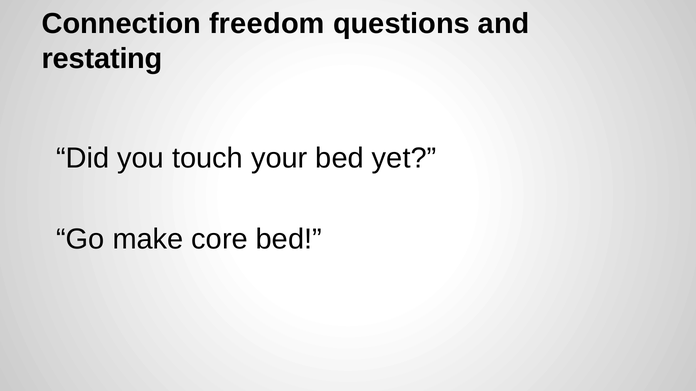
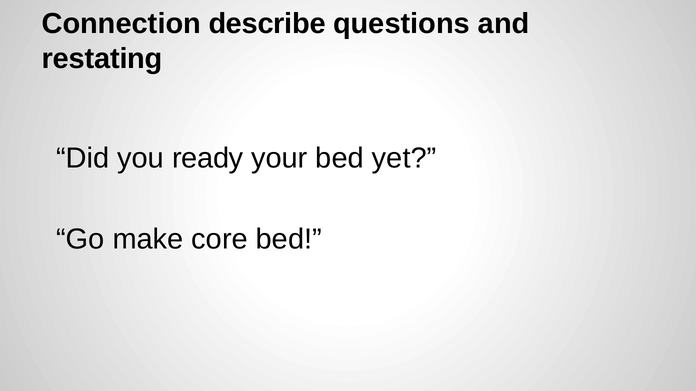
freedom: freedom -> describe
touch: touch -> ready
